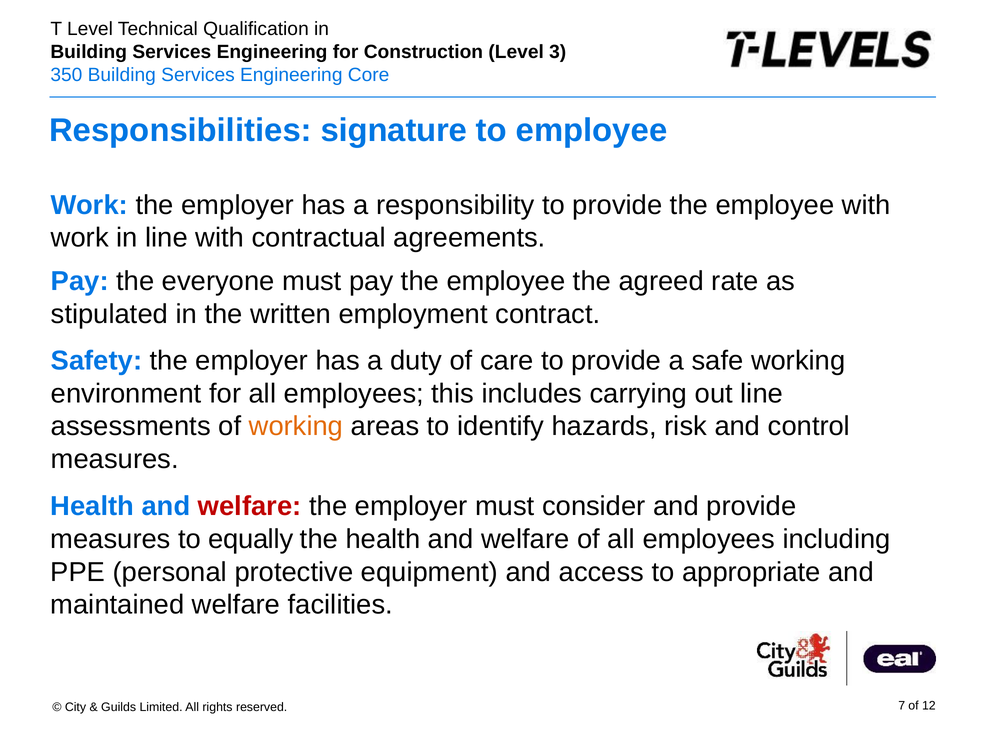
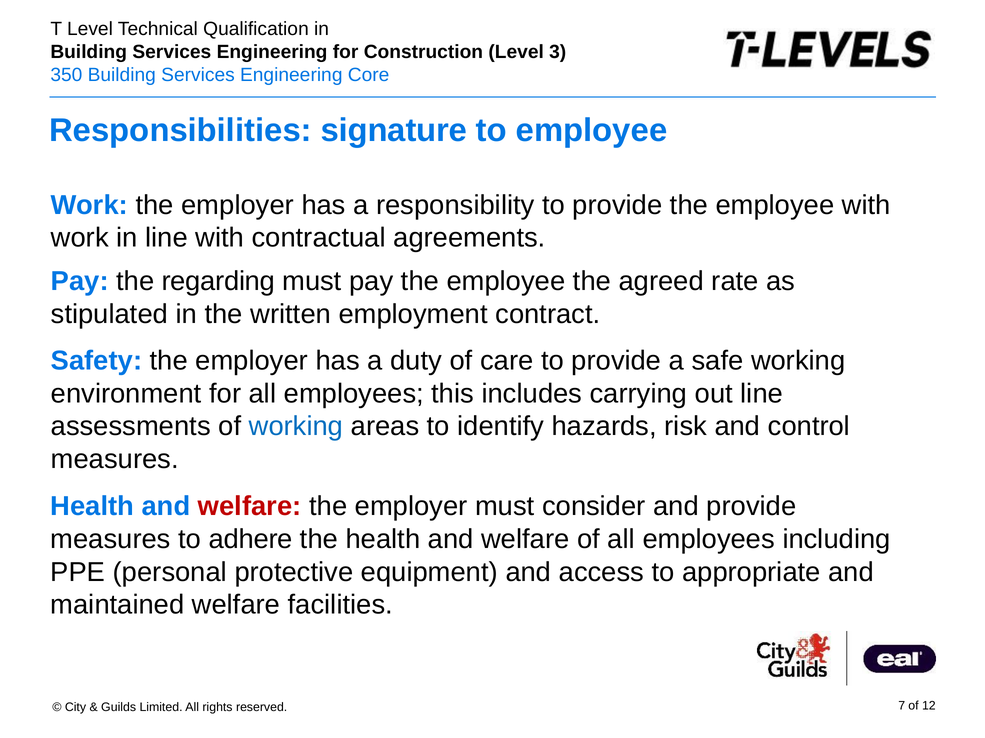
everyone: everyone -> regarding
working at (296, 427) colour: orange -> blue
equally: equally -> adhere
